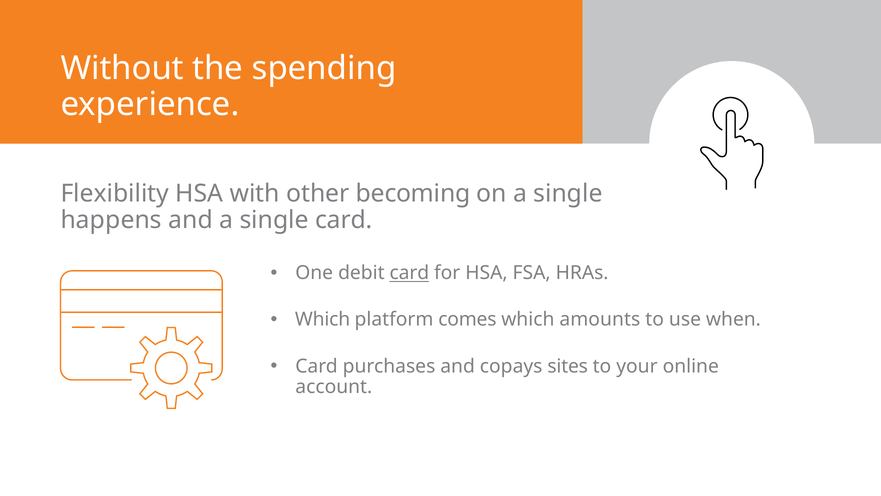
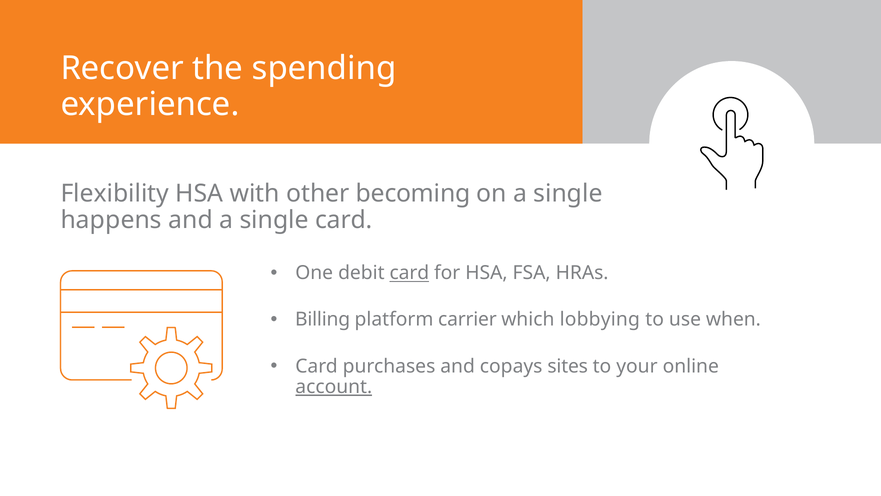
Without: Without -> Recover
Which at (323, 319): Which -> Billing
comes: comes -> carrier
amounts: amounts -> lobbying
account underline: none -> present
